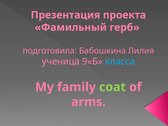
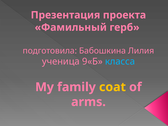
coat colour: light green -> yellow
